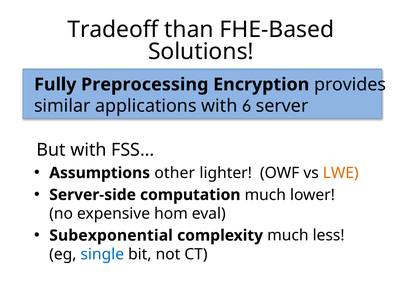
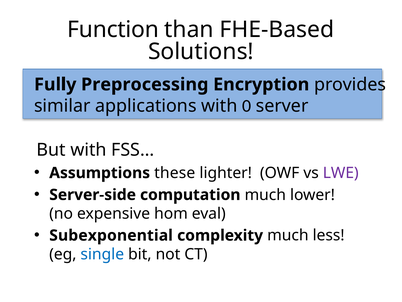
Tradeoff: Tradeoff -> Function
6: 6 -> 0
other: other -> these
LWE colour: orange -> purple
